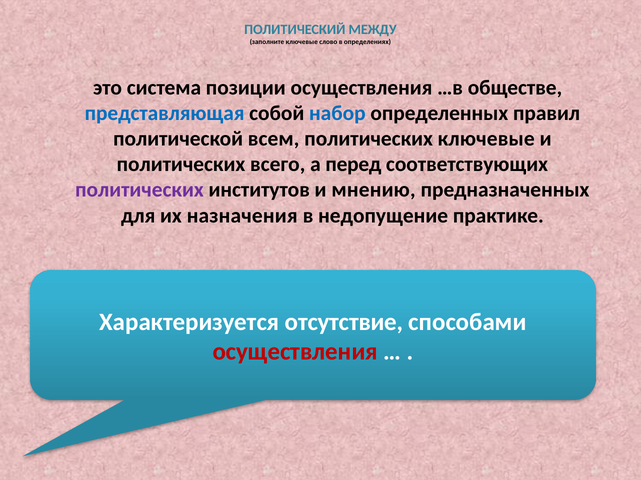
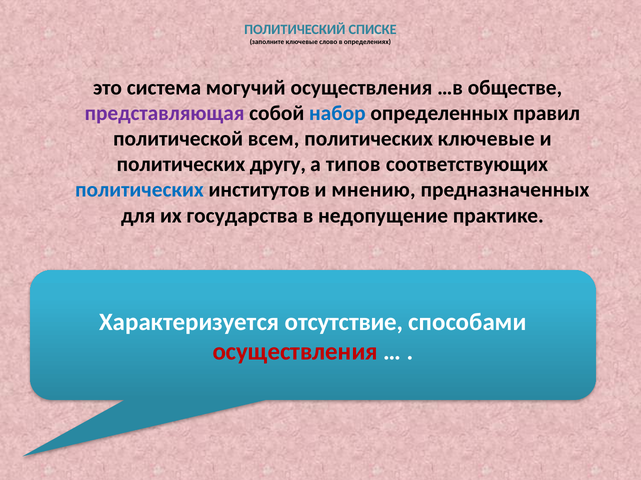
МЕЖДУ: МЕЖДУ -> СПИСКЕ
позиции: позиции -> могучий
представляющая colour: blue -> purple
всего: всего -> другу
перед: перед -> типов
политических at (139, 190) colour: purple -> blue
назначения: назначения -> государства
